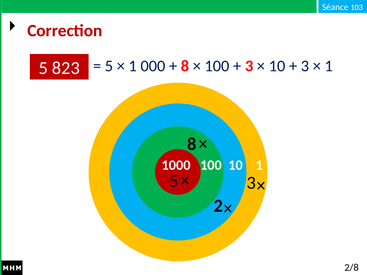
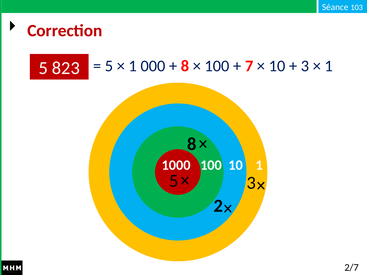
3 at (249, 66): 3 -> 7
2/8: 2/8 -> 2/7
